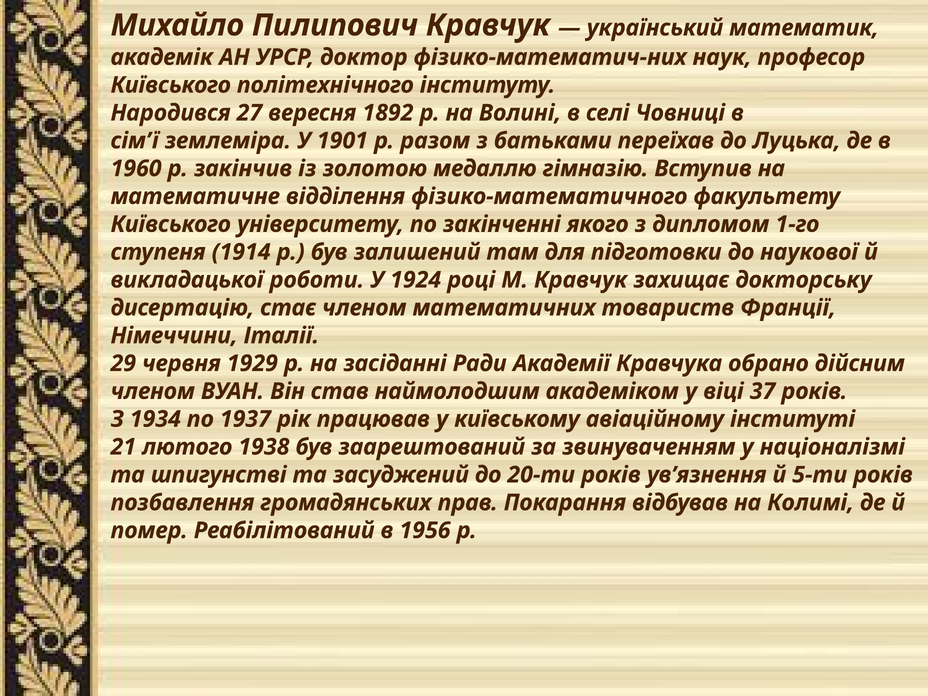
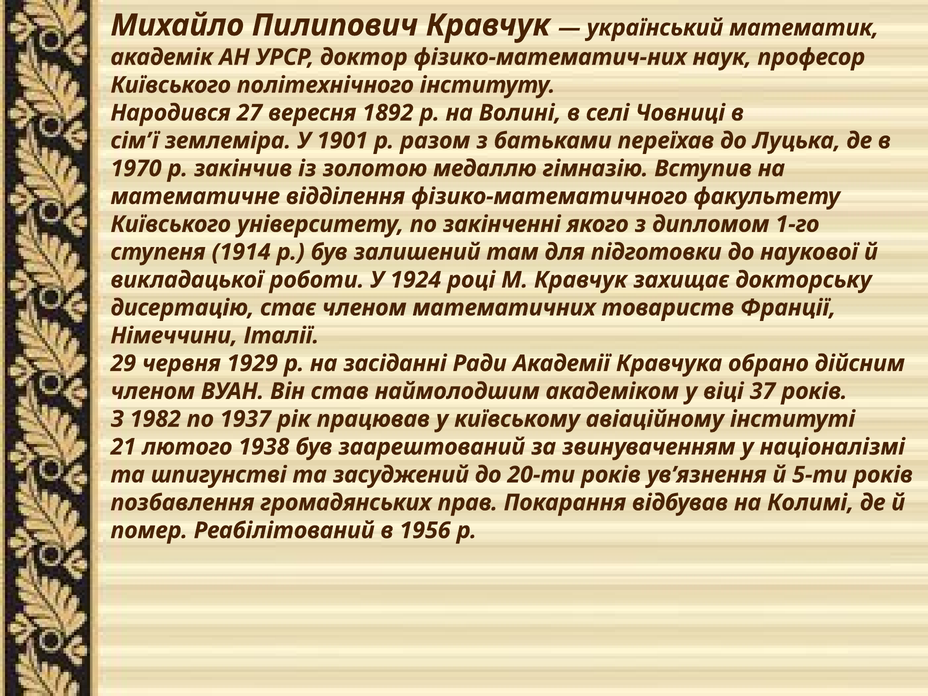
1960: 1960 -> 1970
1934: 1934 -> 1982
